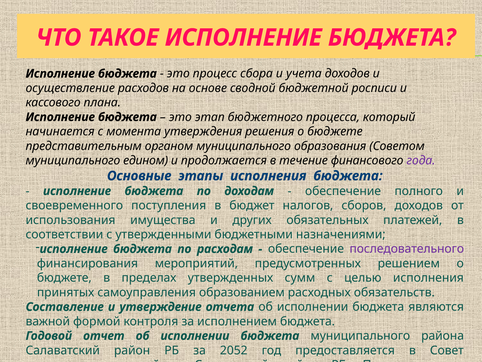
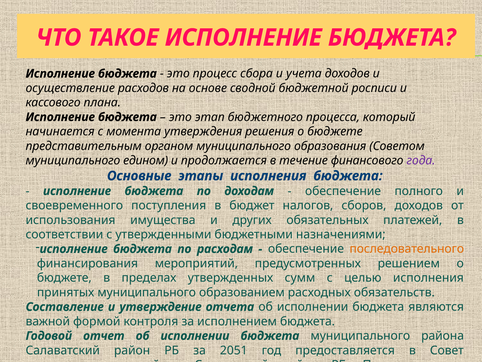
последовательного colour: purple -> orange
принятых самоуправления: самоуправления -> муниципального
2052: 2052 -> 2051
